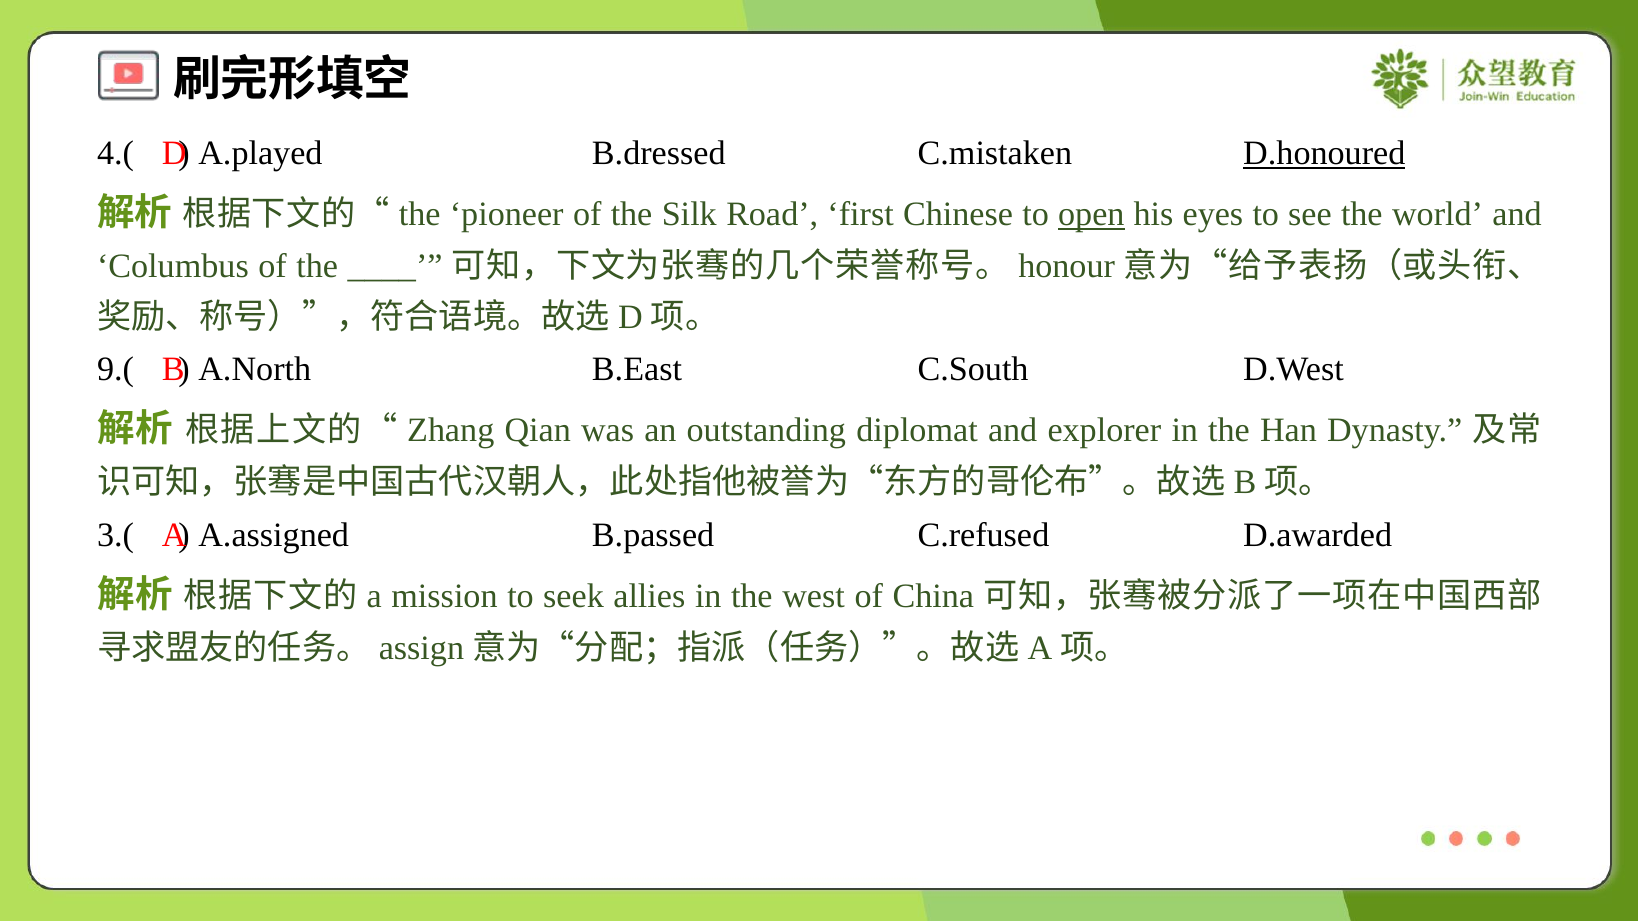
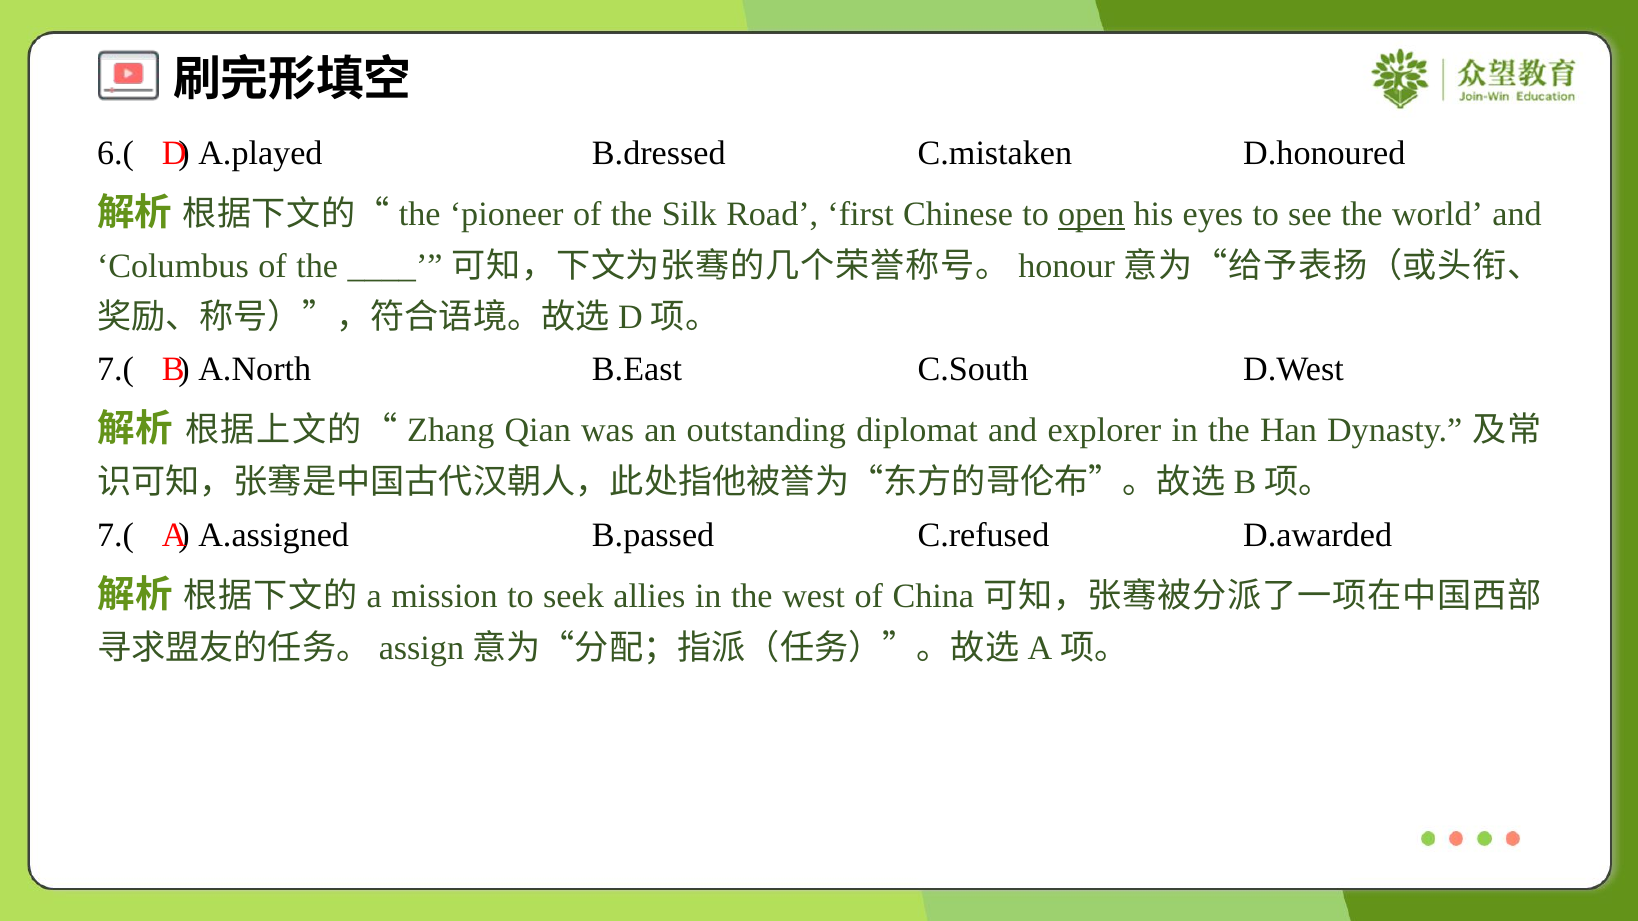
4.(: 4.( -> 6.(
D.honoured underline: present -> none
9.( at (115, 369): 9.( -> 7.(
3.( at (115, 535): 3.( -> 7.(
